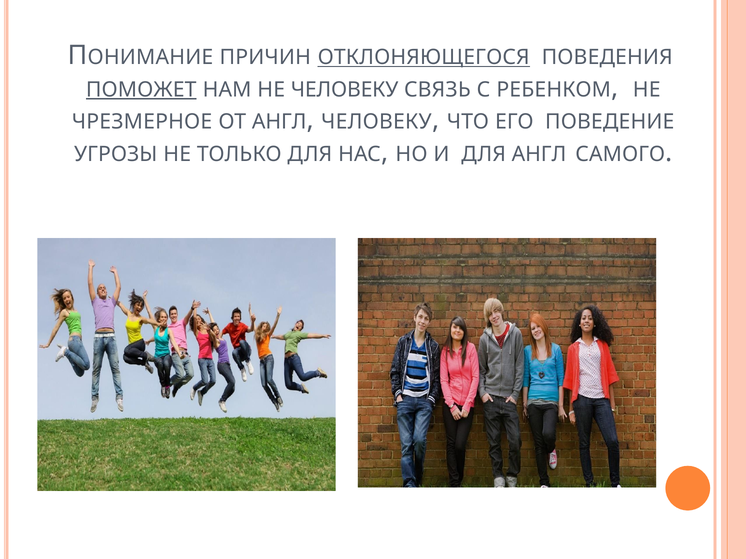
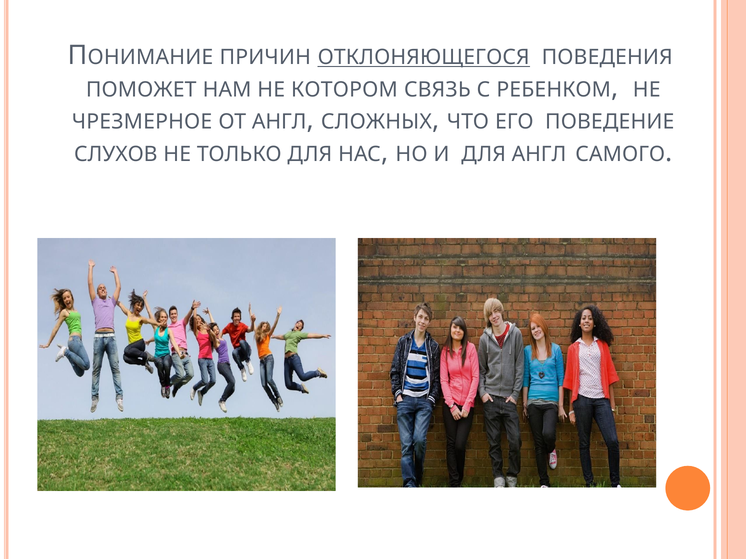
ПОМОЖЕТ underline: present -> none
НЕ ЧЕЛОВЕКУ: ЧЕЛОВЕКУ -> КОТОРОМ
ЧЕЛОВЕКУ at (376, 122): ЧЕЛОВЕКУ -> СЛОЖНЫХ
УГРОЗЫ: УГРОЗЫ -> СЛУХОВ
